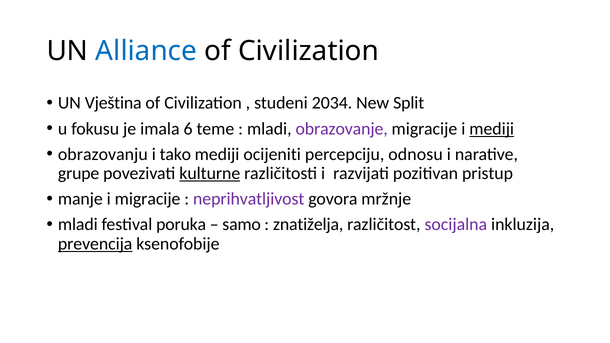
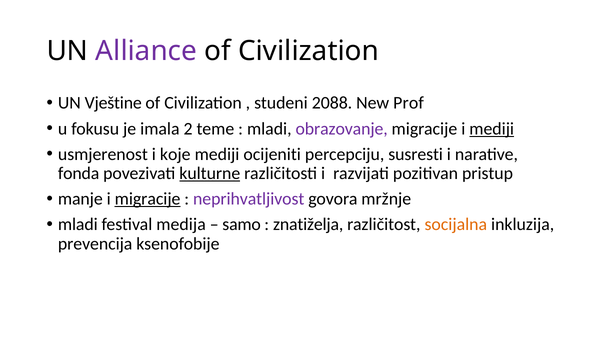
Alliance colour: blue -> purple
Vještina: Vještina -> Vještine
2034: 2034 -> 2088
Split: Split -> Prof
6: 6 -> 2
obrazovanju: obrazovanju -> usmjerenost
tako: tako -> koje
odnosu: odnosu -> susresti
grupe: grupe -> fonda
migracije at (148, 199) underline: none -> present
poruka: poruka -> medija
socijalna colour: purple -> orange
prevencija underline: present -> none
